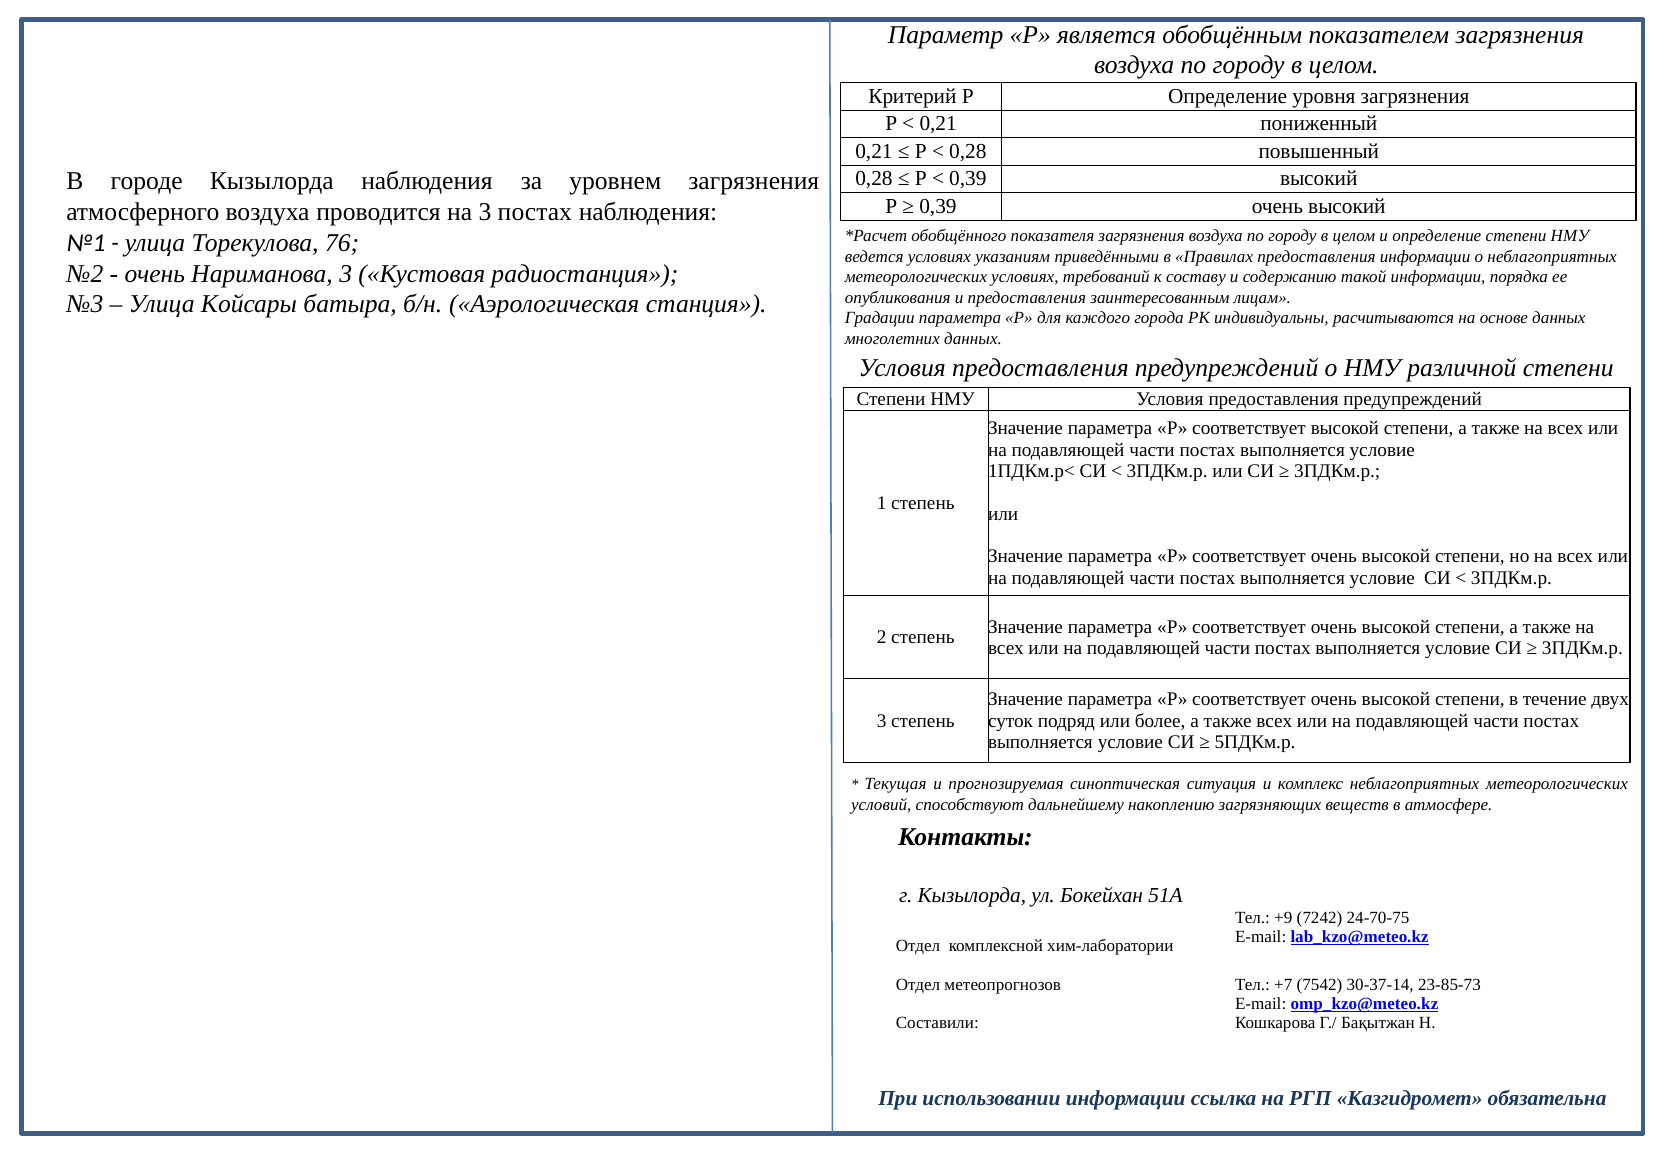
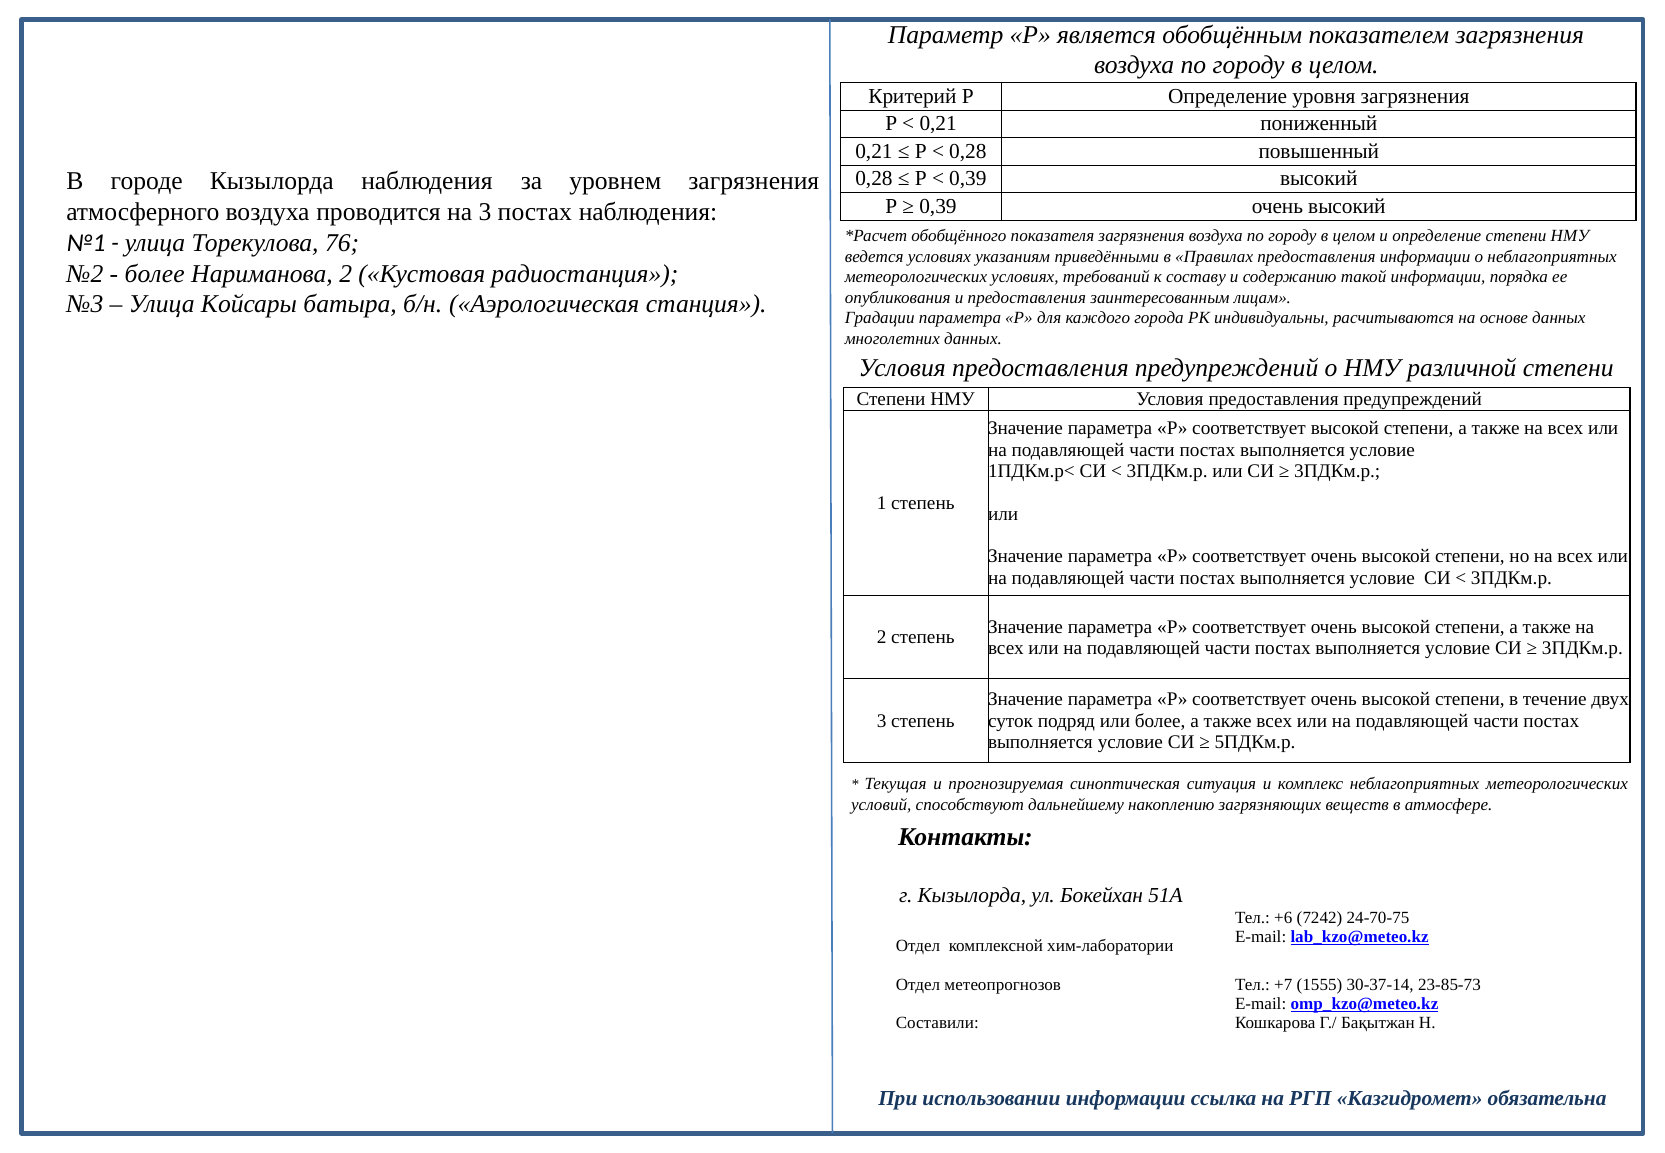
очень at (155, 274): очень -> более
Нариманова 3: 3 -> 2
+9: +9 -> +6
7542: 7542 -> 1555
